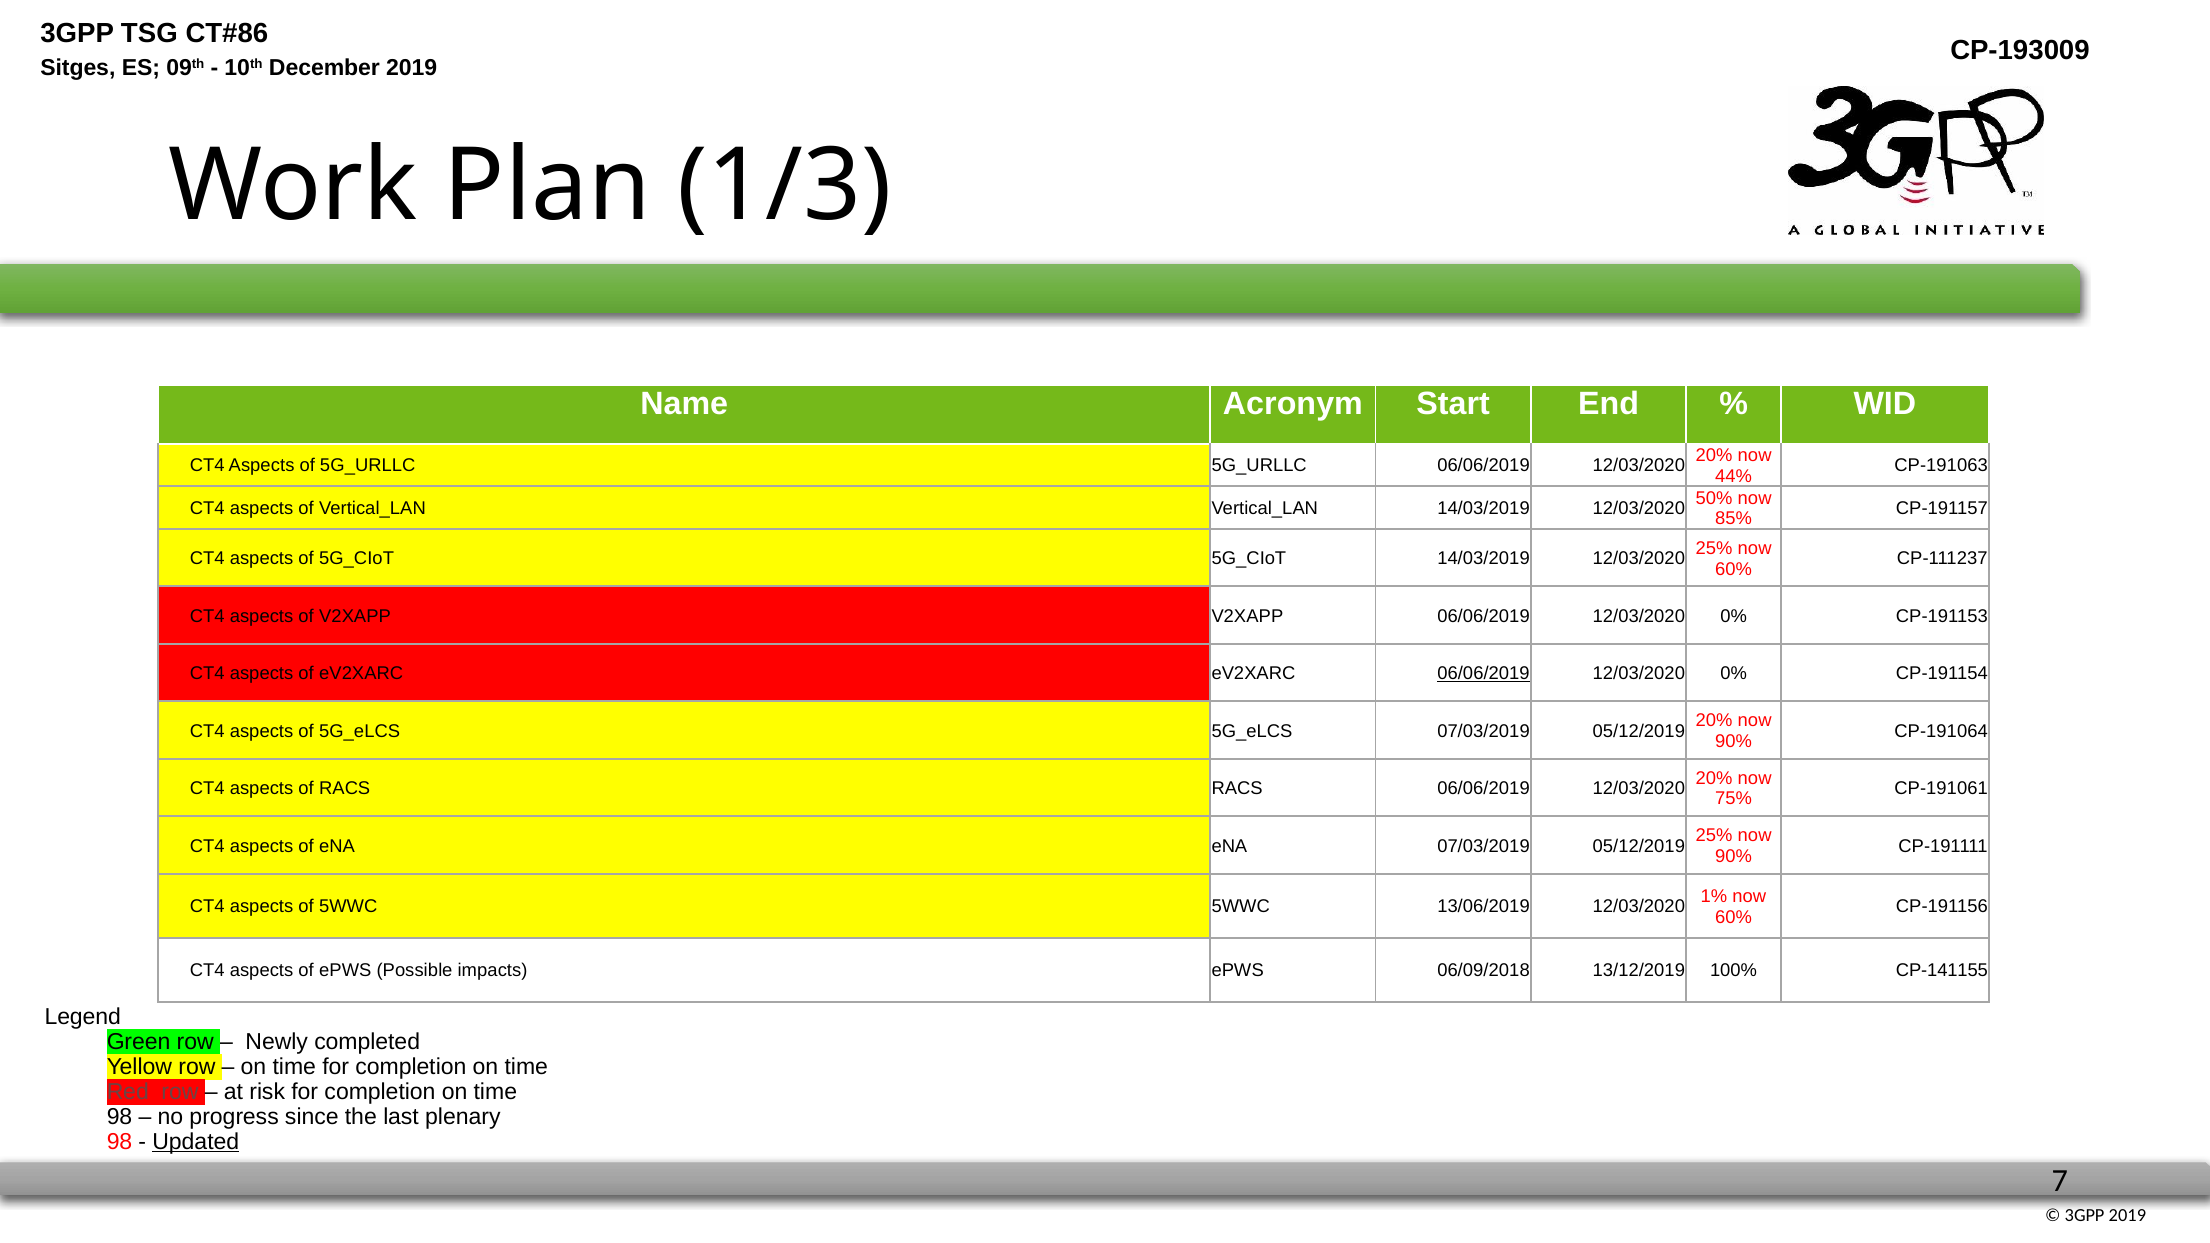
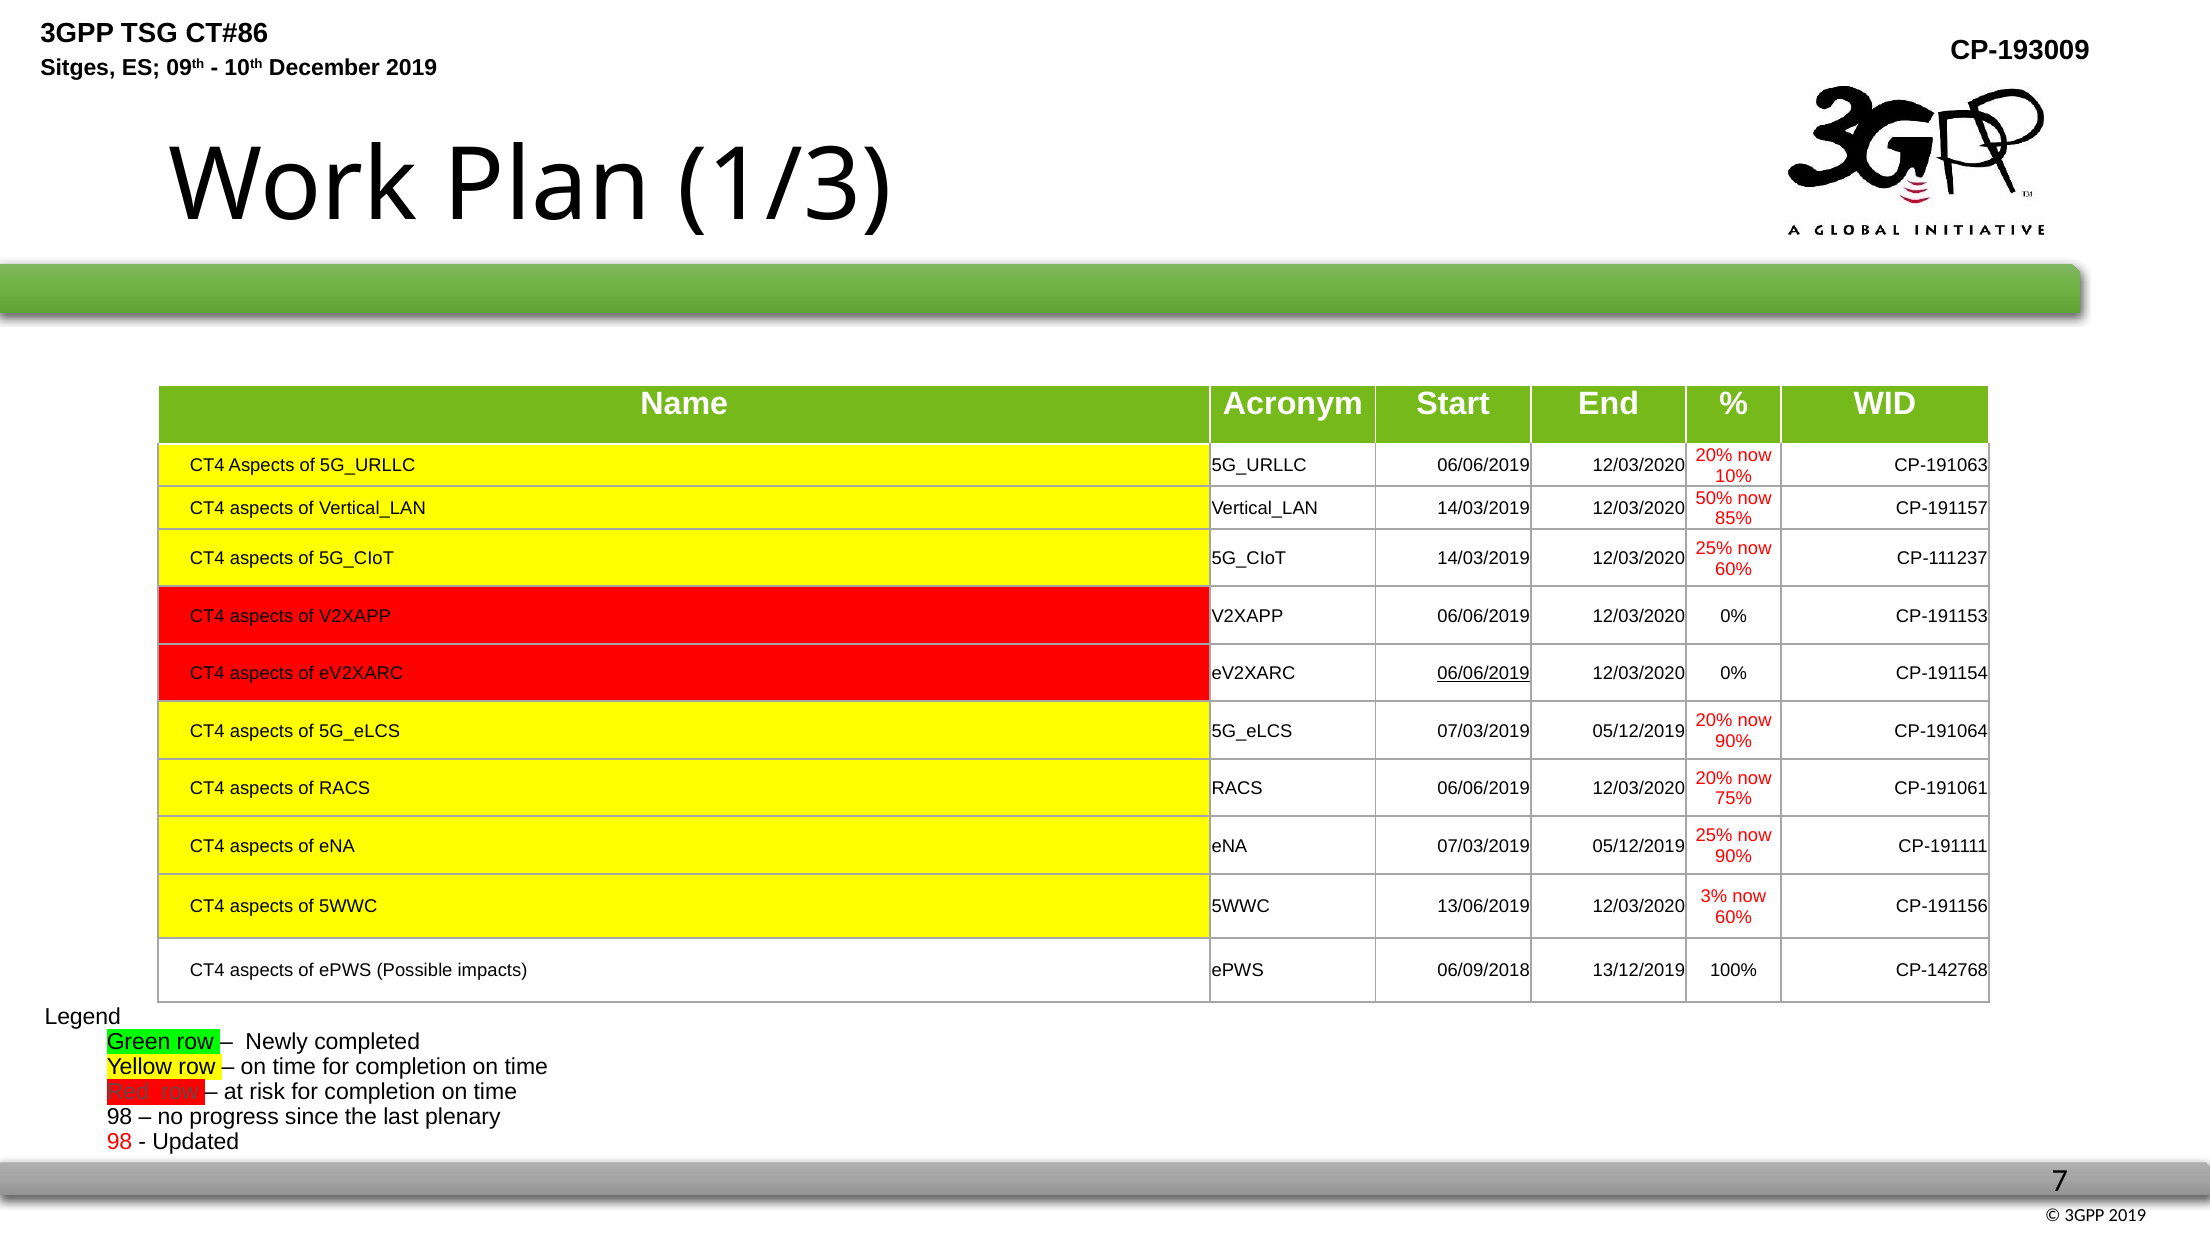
44%: 44% -> 10%
1%: 1% -> 3%
CP-141155: CP-141155 -> CP-142768
Updated underline: present -> none
